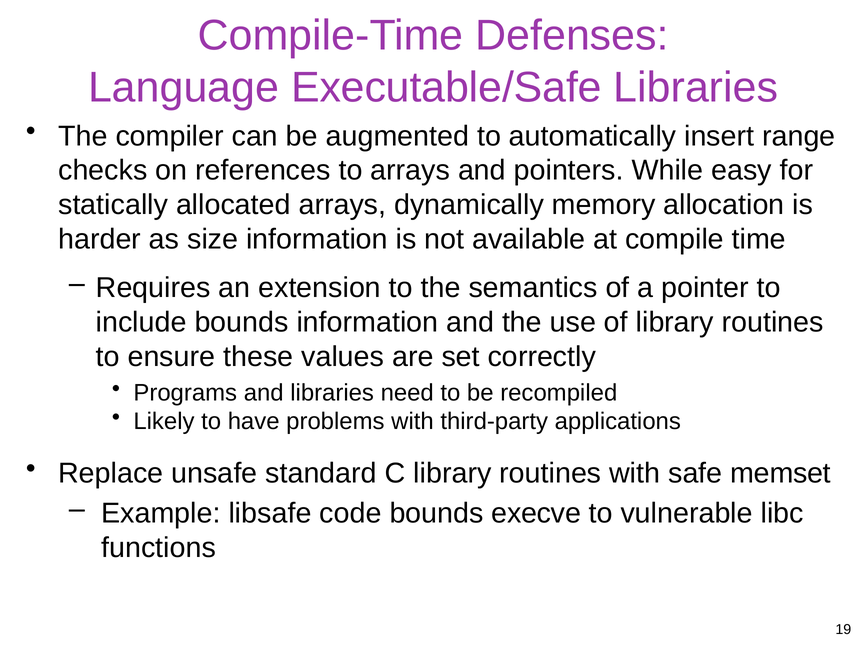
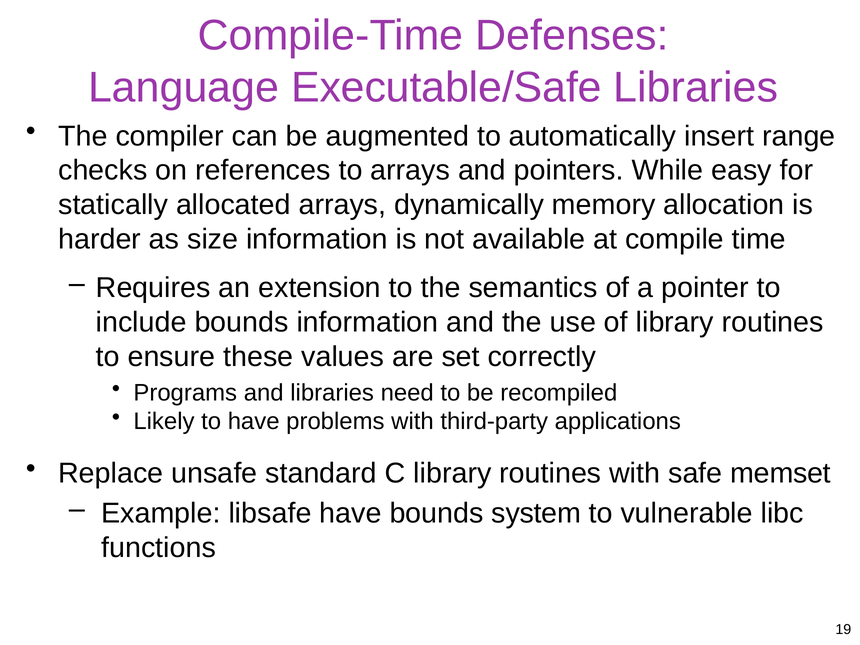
libsafe code: code -> have
execve: execve -> system
